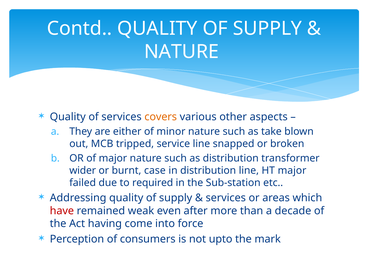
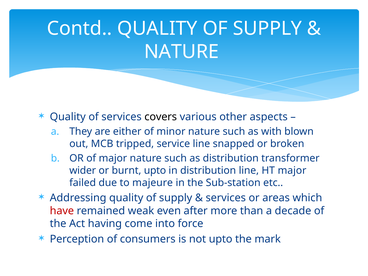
covers colour: orange -> black
take: take -> with
burnt case: case -> upto
required: required -> majeure
